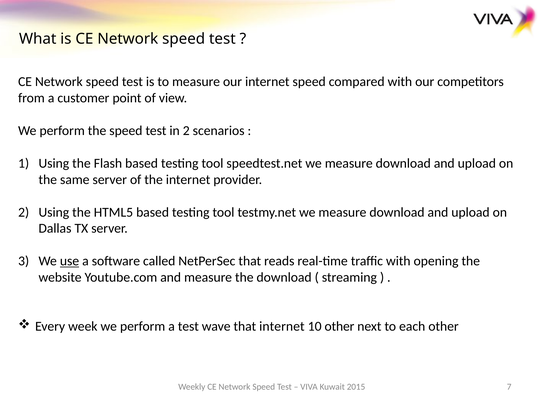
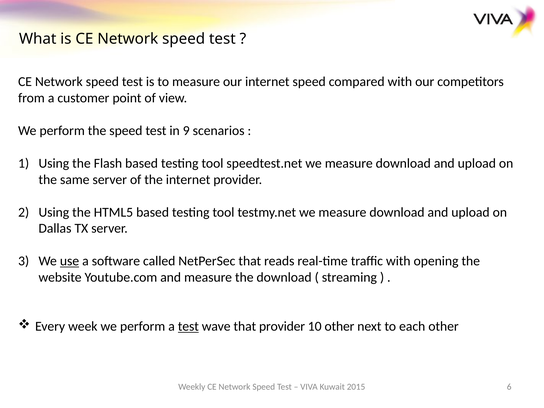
in 2: 2 -> 9
test at (188, 326) underline: none -> present
that internet: internet -> provider
7: 7 -> 6
